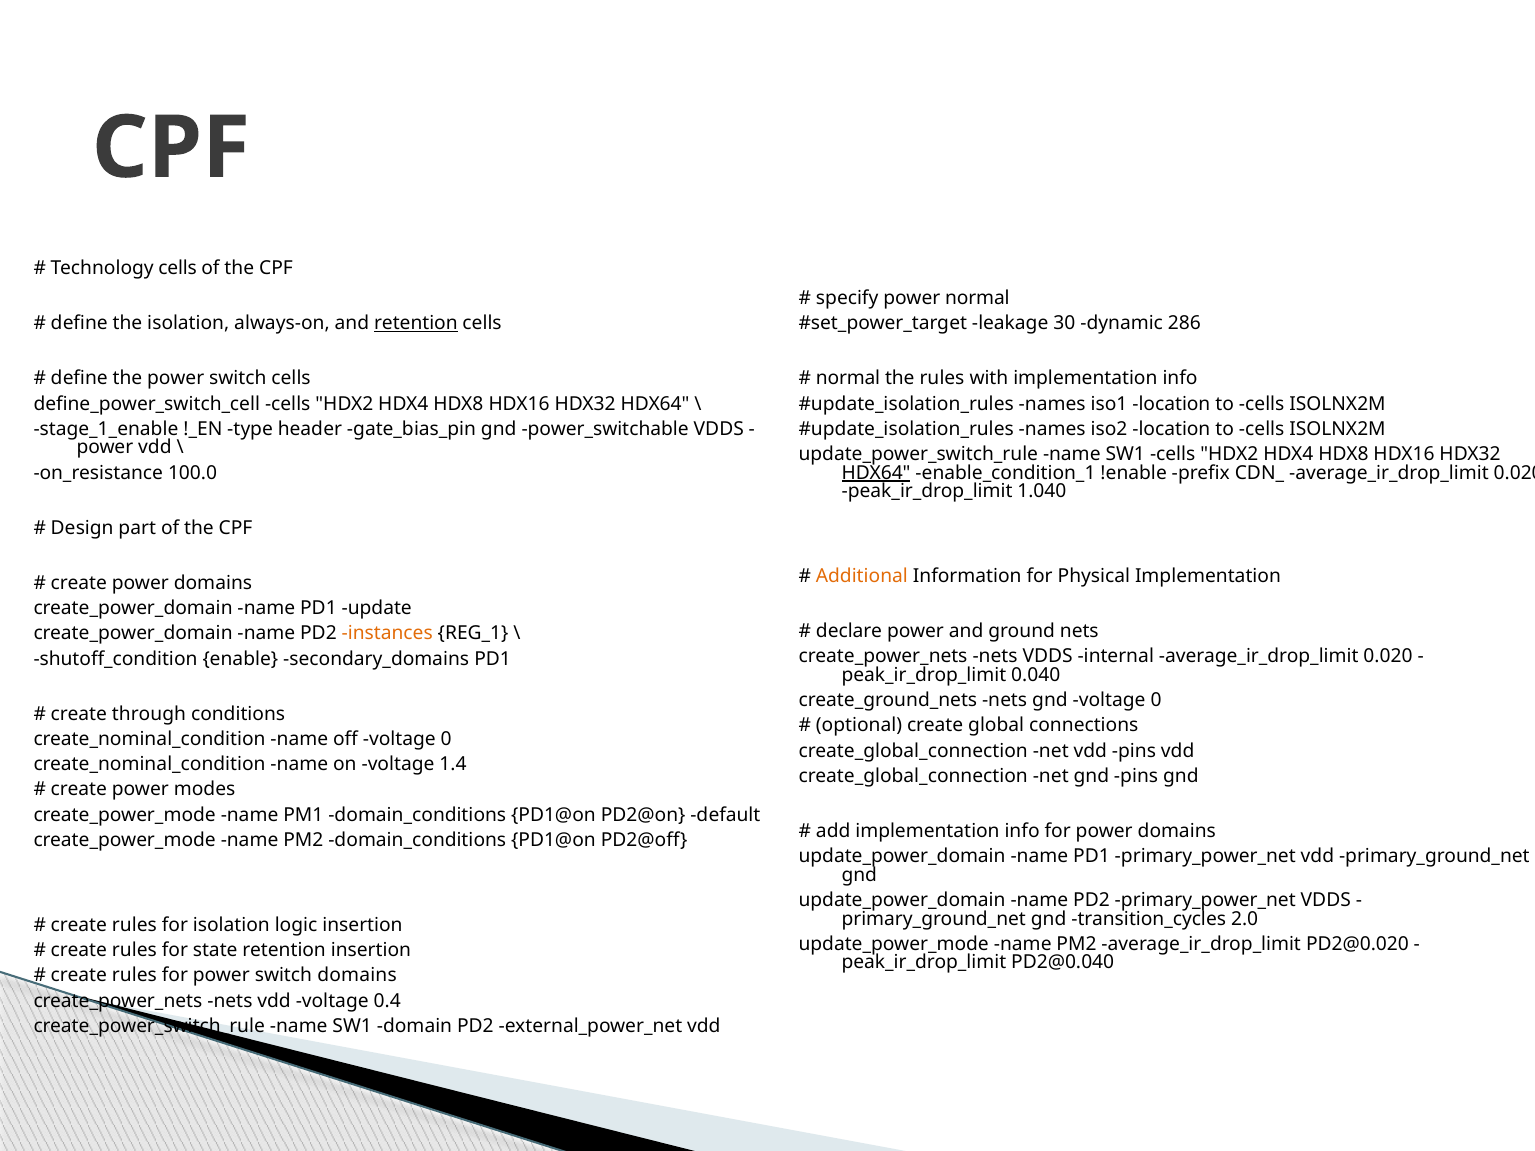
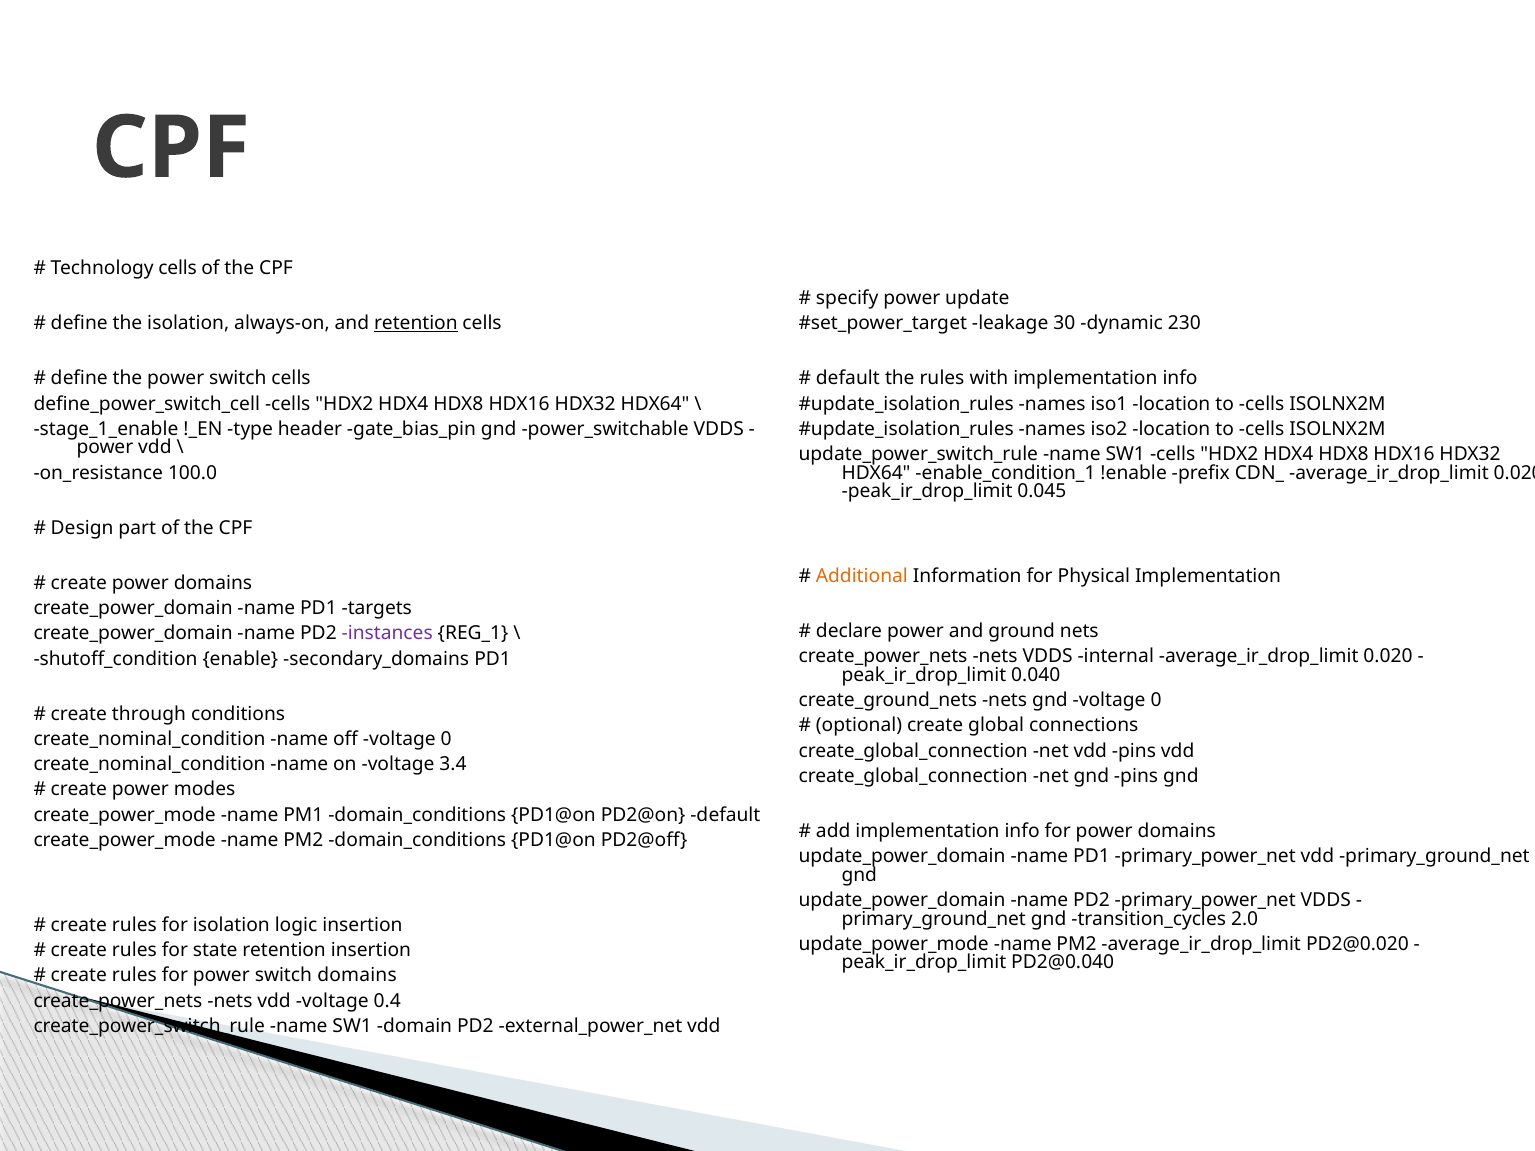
power normal: normal -> update
286: 286 -> 230
normal at (848, 379): normal -> default
HDX64 at (876, 473) underline: present -> none
1.040: 1.040 -> 0.045
update: update -> targets
instances colour: orange -> purple
1.4: 1.4 -> 3.4
